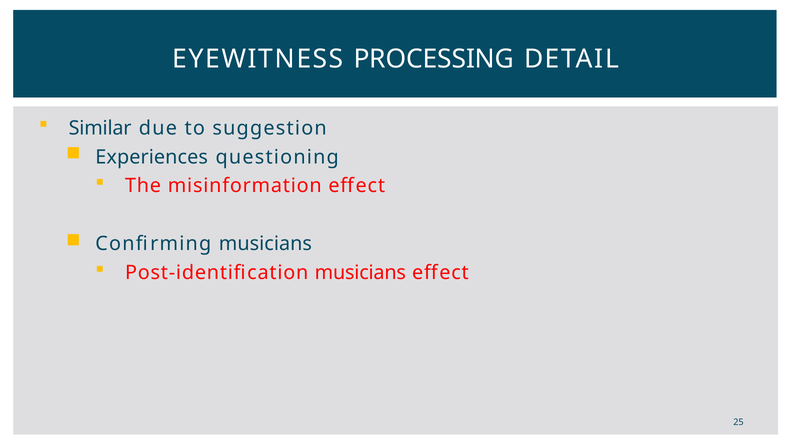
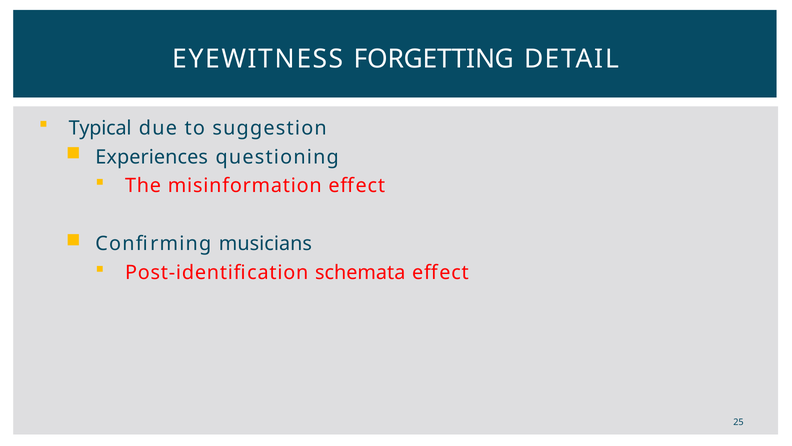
PROCESSING: PROCESSING -> FORGETTING
Similar: Similar -> Typical
Post-identification musicians: musicians -> schemata
